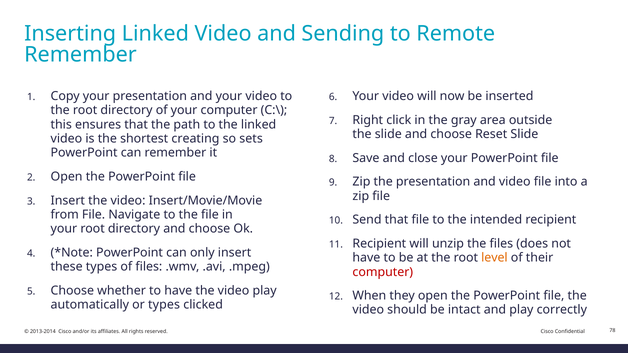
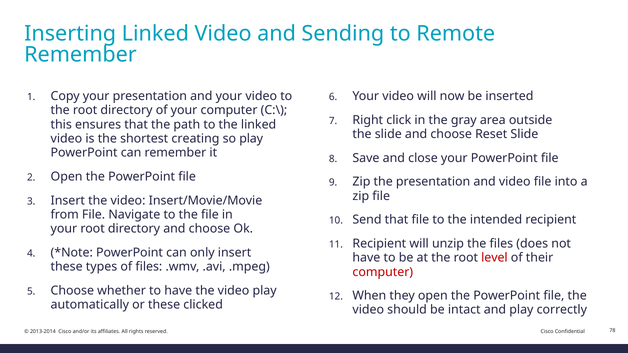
so sets: sets -> play
level colour: orange -> red
or types: types -> these
